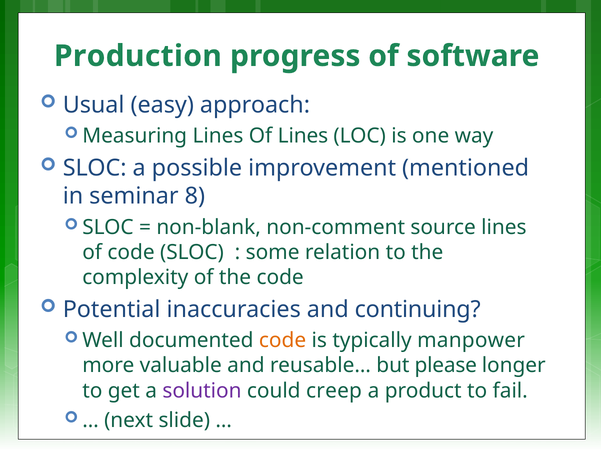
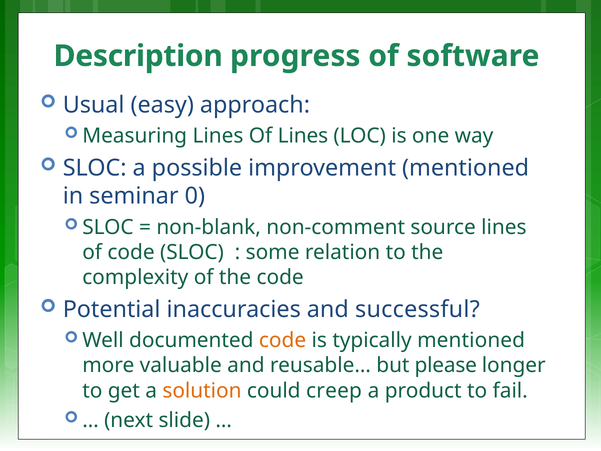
Production: Production -> Description
8: 8 -> 0
continuing: continuing -> successful
typically manpower: manpower -> mentioned
solution colour: purple -> orange
